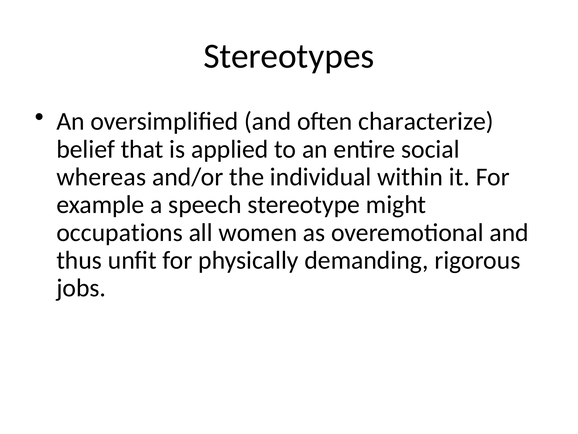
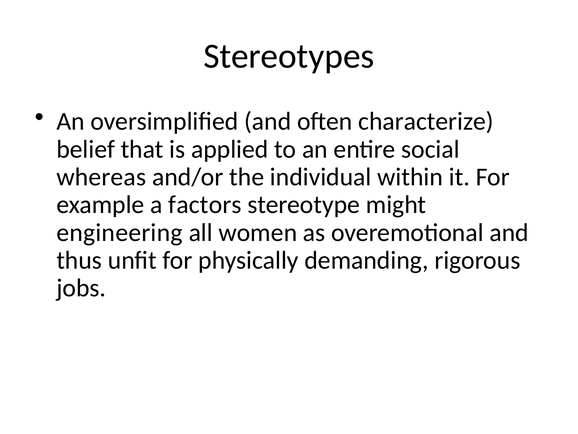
speech: speech -> factors
occupations: occupations -> engineering
